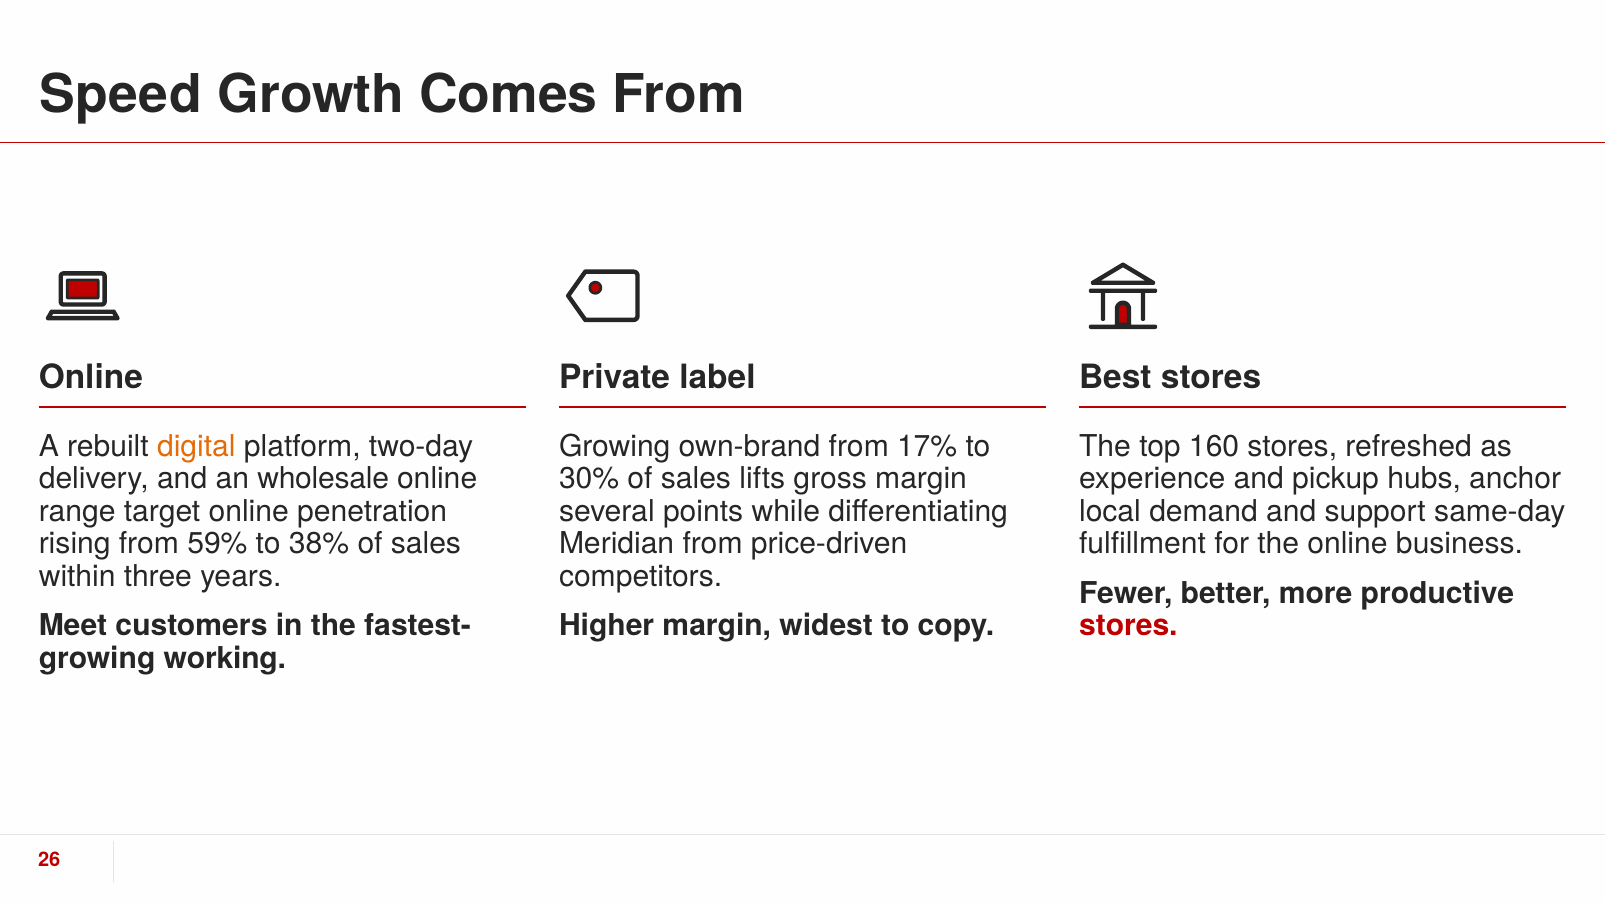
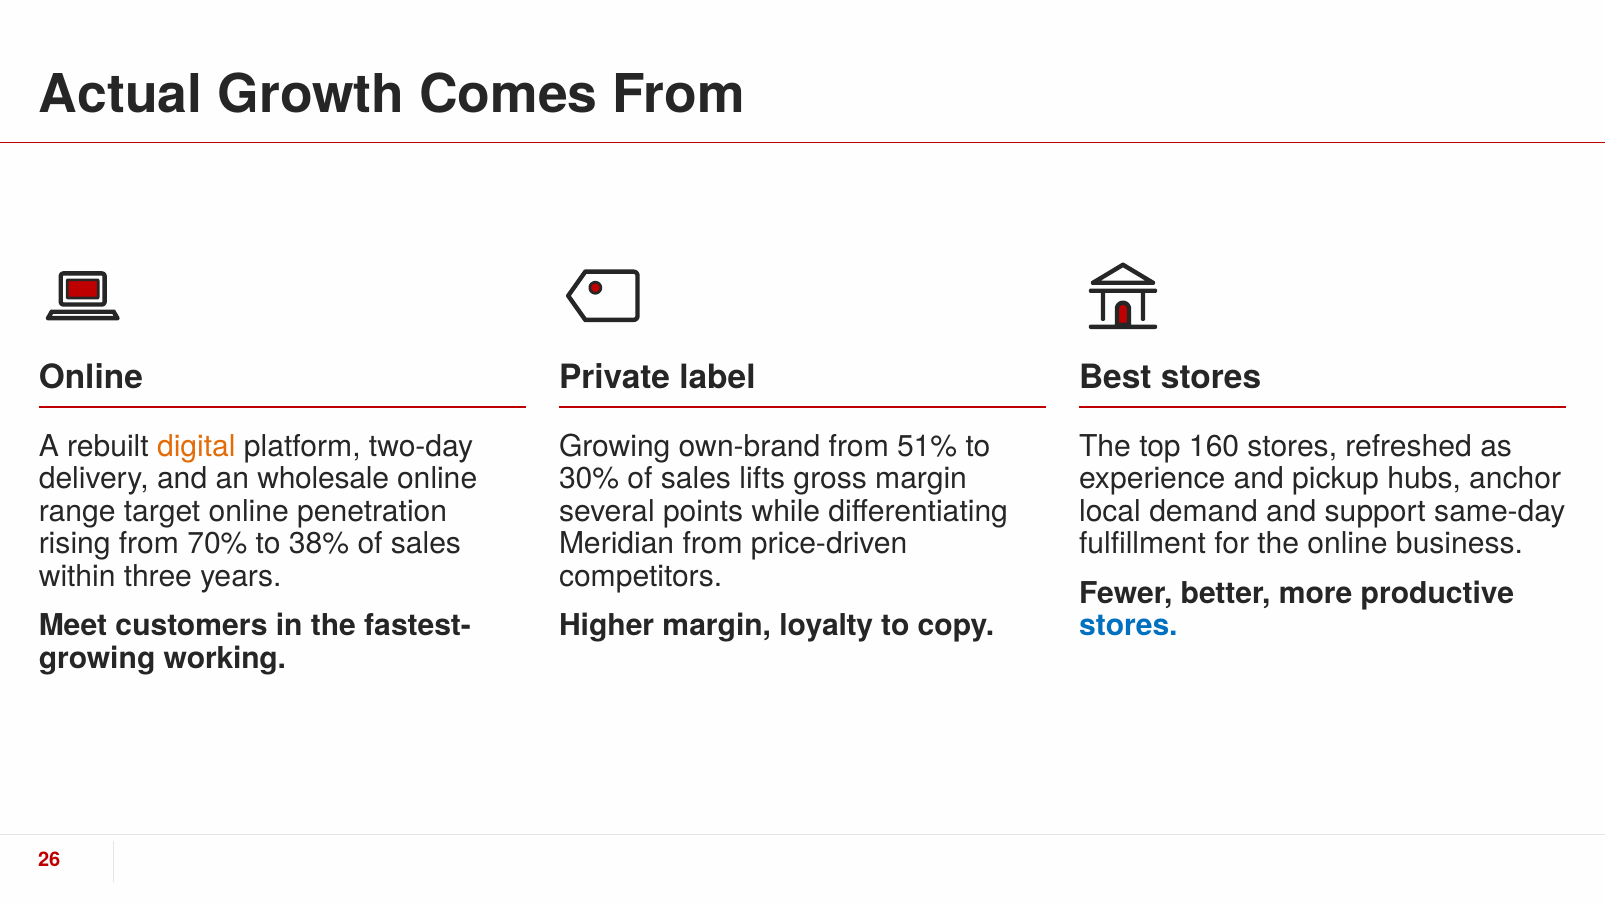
Speed: Speed -> Actual
17%: 17% -> 51%
59%: 59% -> 70%
widest: widest -> loyalty
stores at (1128, 626) colour: red -> blue
